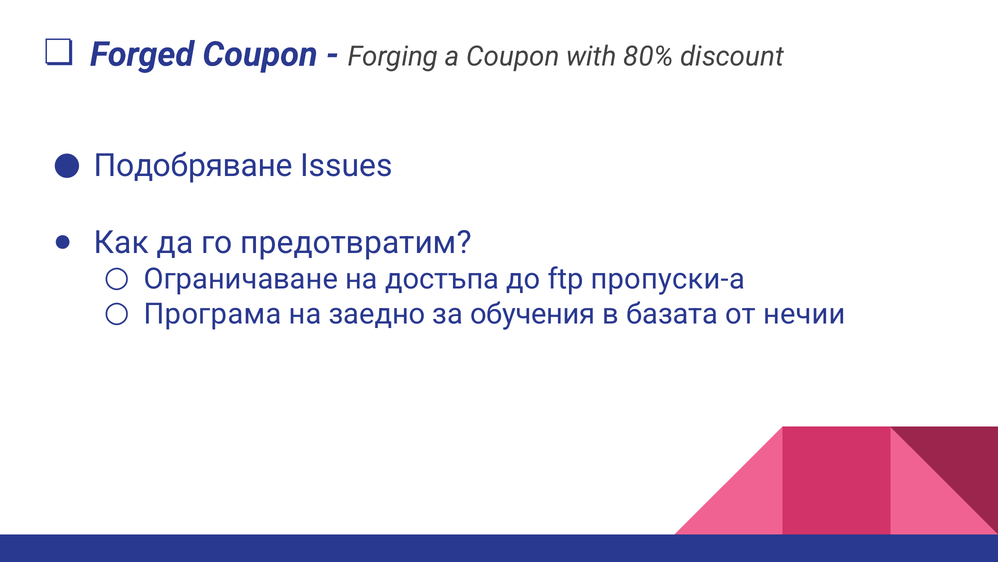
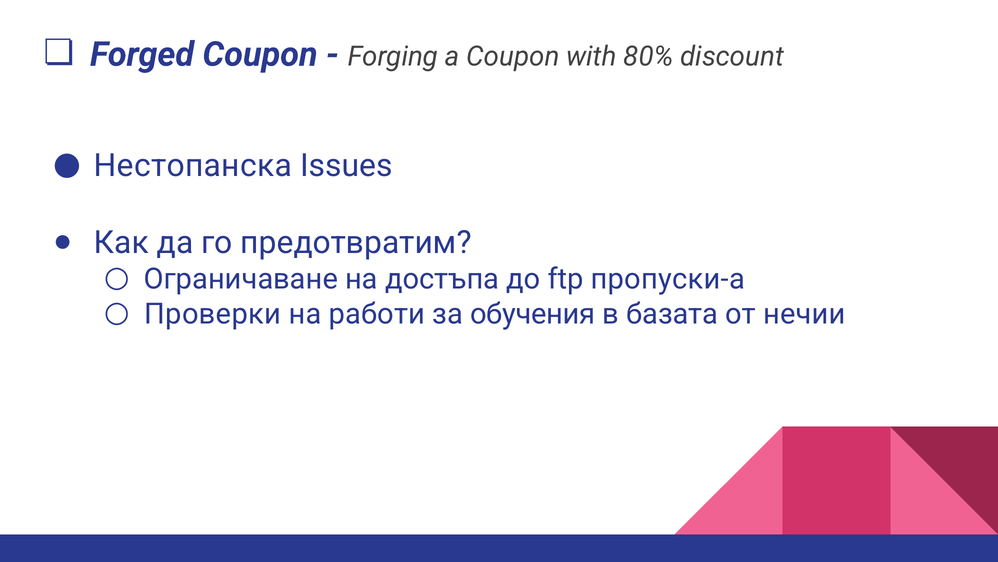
Подобряване: Подобряване -> Нестопанска
Програма: Програма -> Проверки
заедно: заедно -> работи
